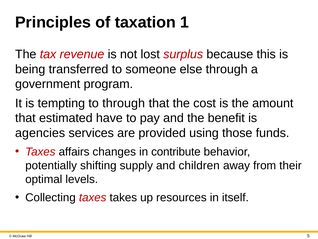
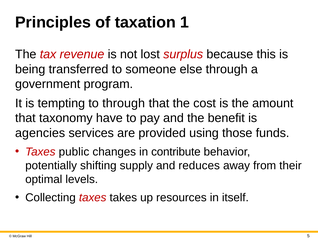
estimated: estimated -> taxonomy
affairs: affairs -> public
children: children -> reduces
